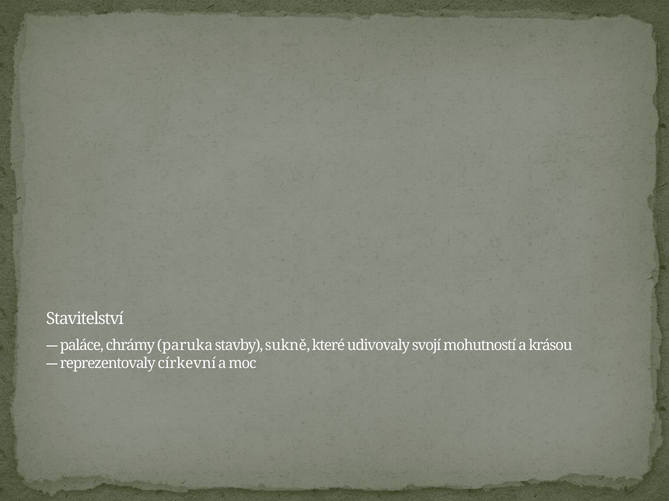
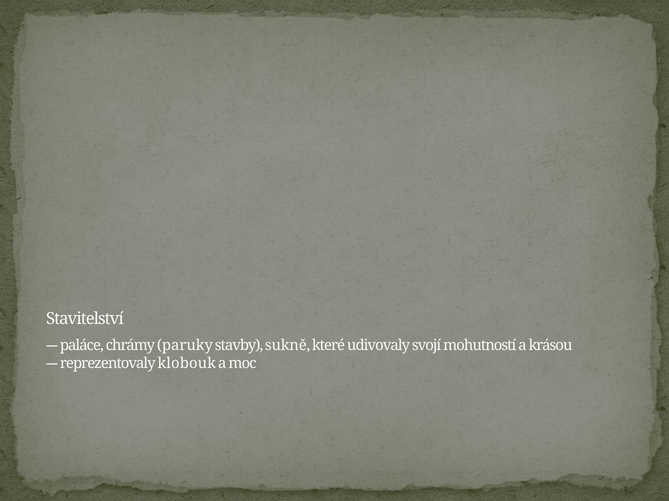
paruka: paruka -> paruky
církevní: církevní -> klobouk
